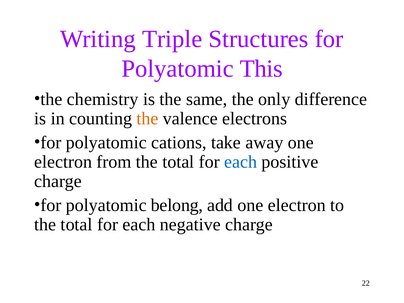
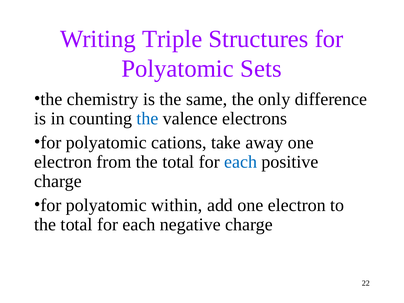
This: This -> Sets
the at (147, 119) colour: orange -> blue
belong: belong -> within
